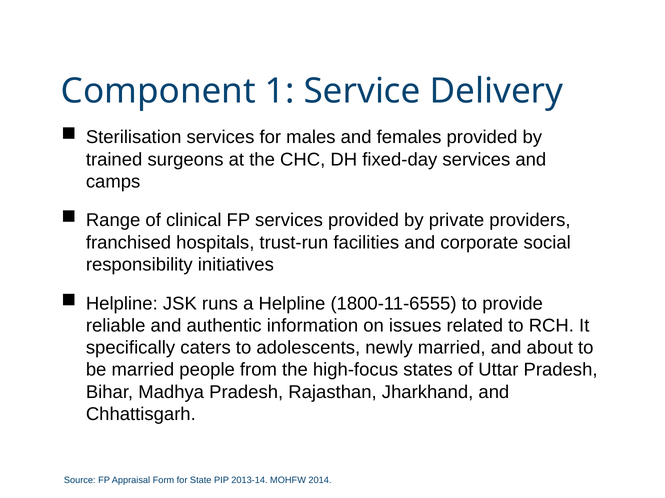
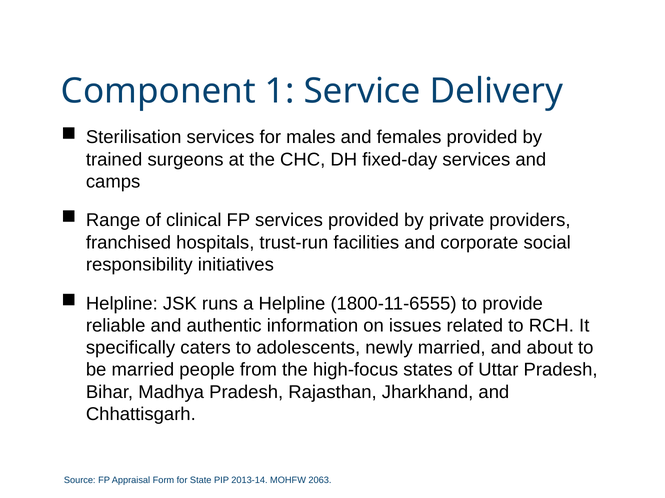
2014: 2014 -> 2063
